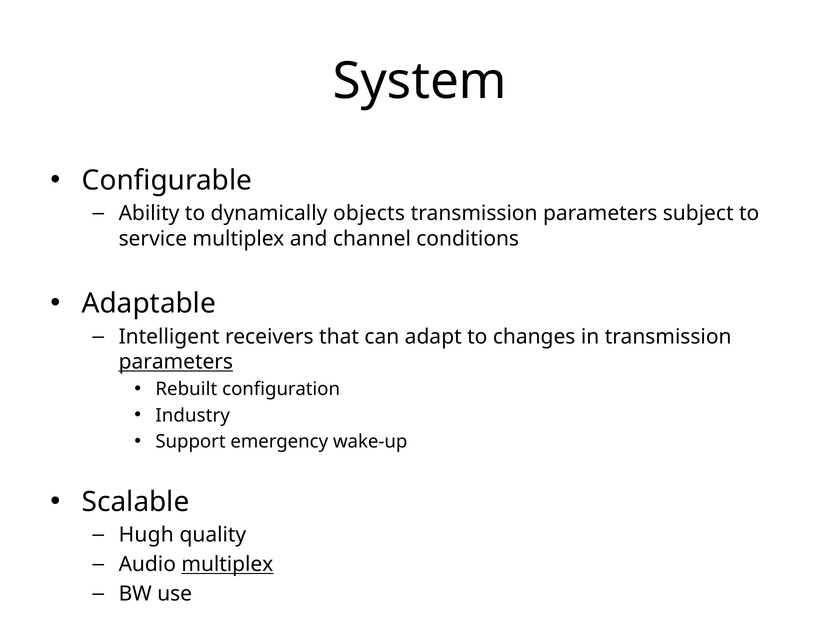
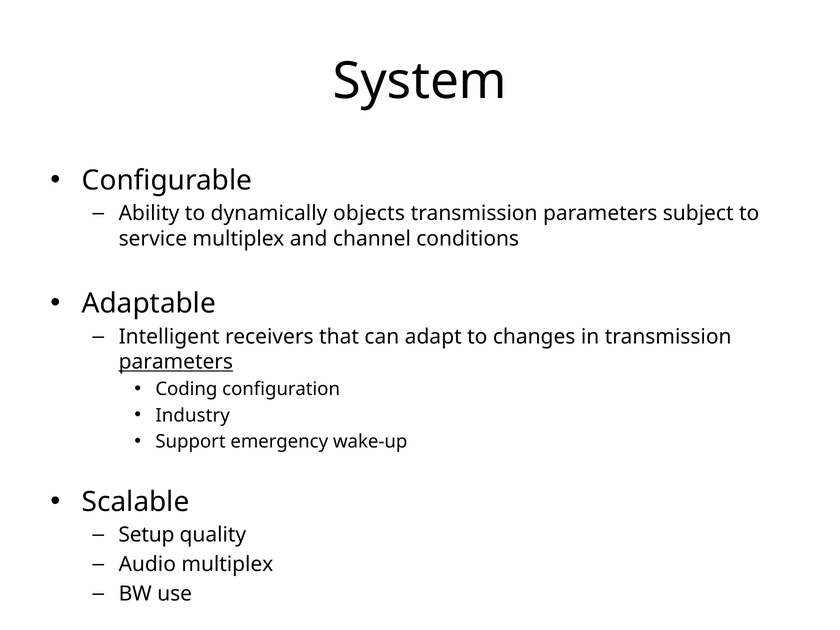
Rebuilt: Rebuilt -> Coding
Hugh: Hugh -> Setup
multiplex at (227, 564) underline: present -> none
